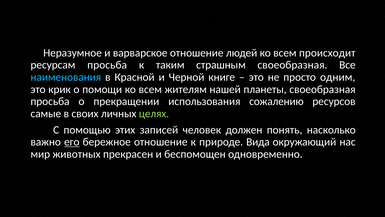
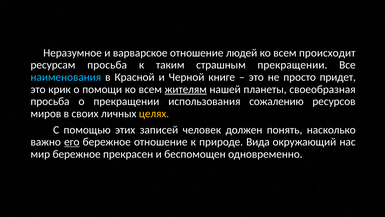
страшным своеобразная: своеобразная -> прекращении
одним: одним -> придет
жителям underline: none -> present
самые: самые -> миров
целях colour: light green -> yellow
мир животных: животных -> бережное
